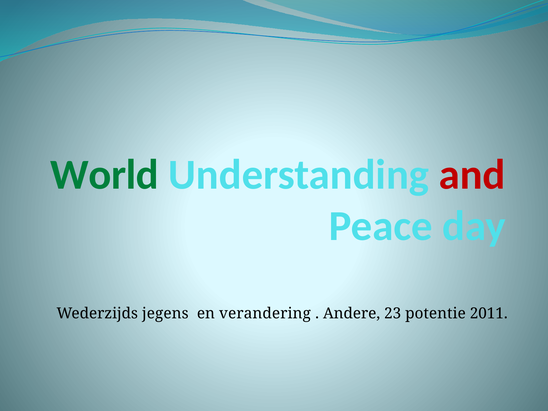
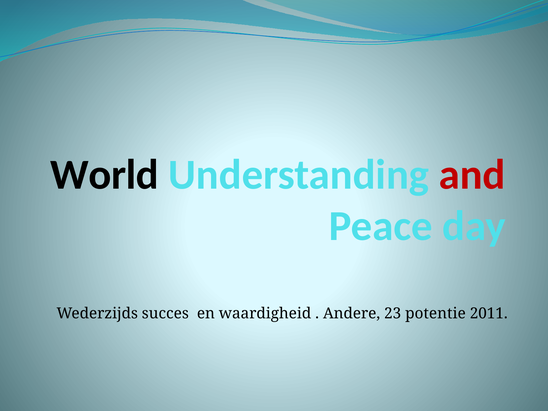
World colour: green -> black
jegens: jegens -> succes
verandering: verandering -> waardigheid
